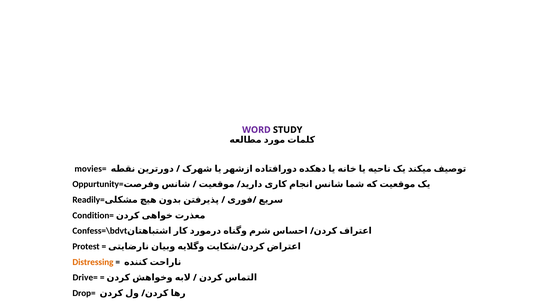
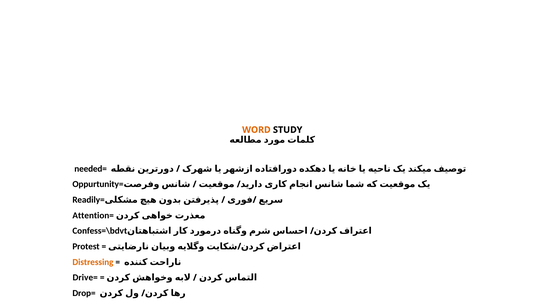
WORD colour: purple -> orange
movies=: movies= -> needed=
Condition=: Condition= -> Attention=
